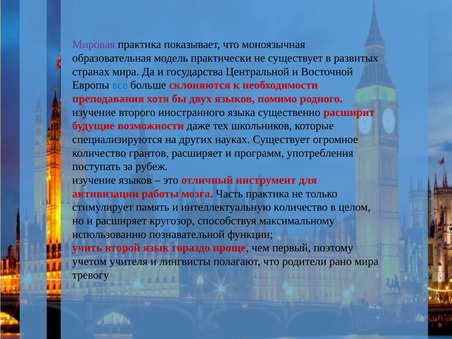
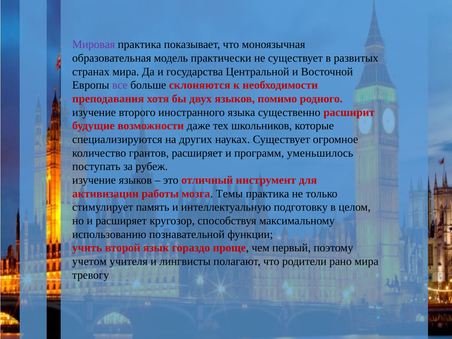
все colour: blue -> purple
употребления: употребления -> уменьшилось
Часть: Часть -> Темы
интеллектуальную количество: количество -> подготовку
